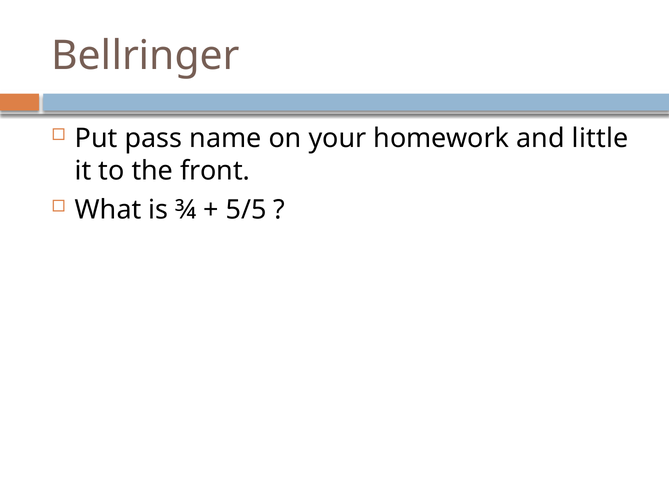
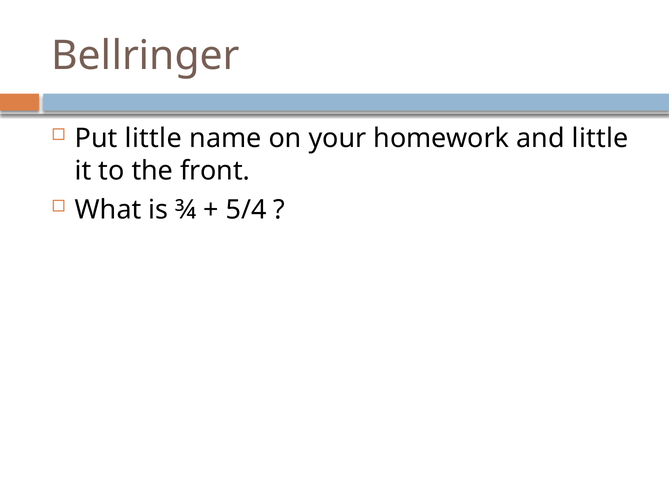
Put pass: pass -> little
5/5: 5/5 -> 5/4
